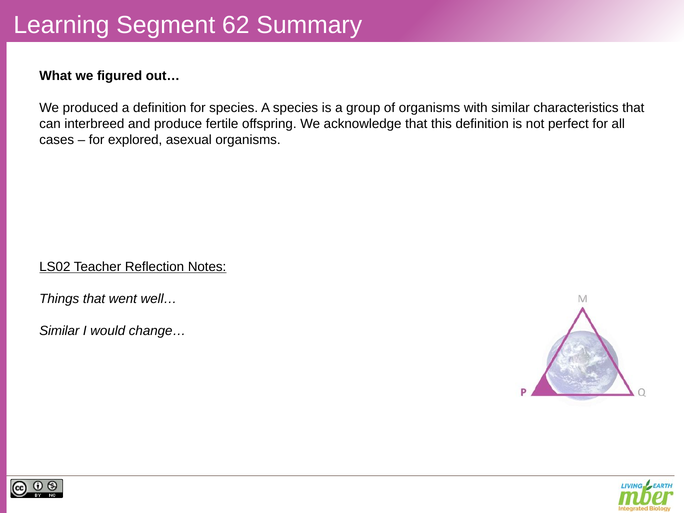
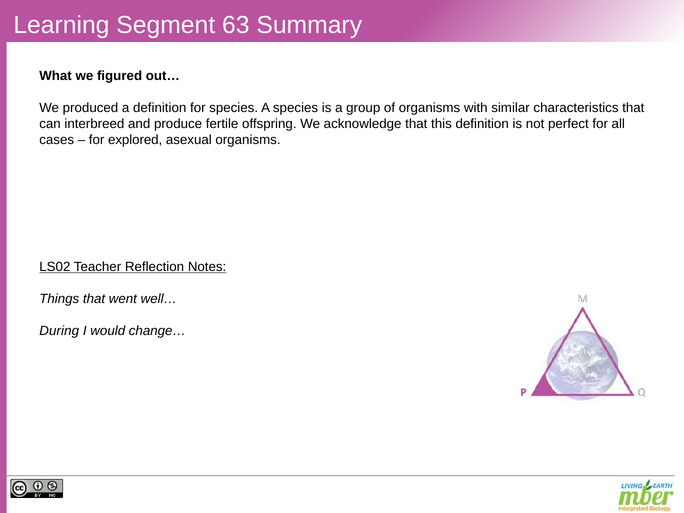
62: 62 -> 63
Similar at (59, 331): Similar -> During
